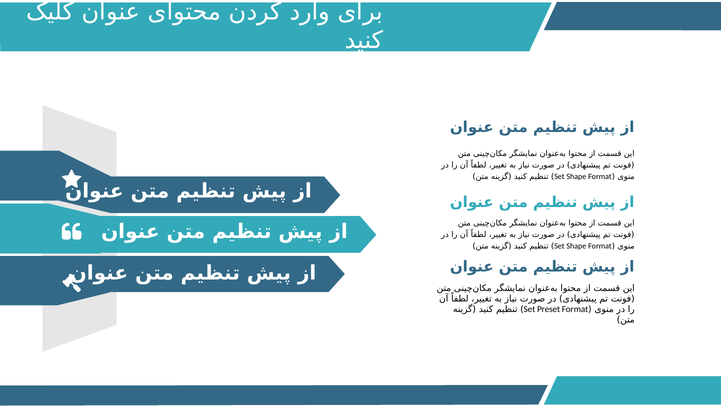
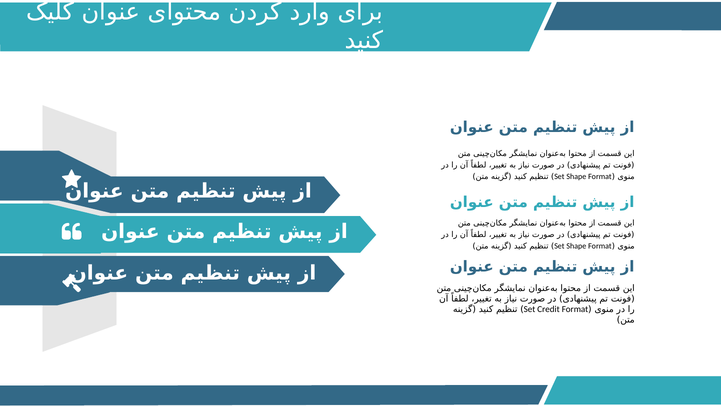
Preset: Preset -> Credit
